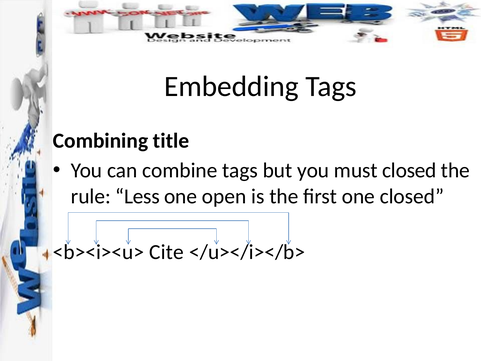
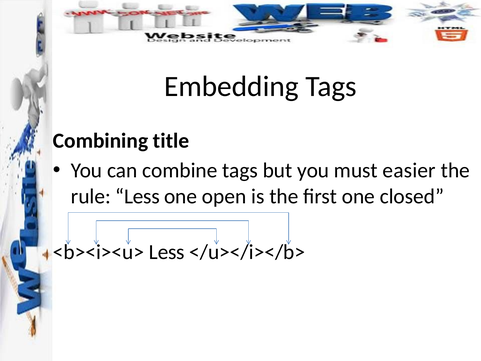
must closed: closed -> easier
<b><i><u> Cite: Cite -> Less
